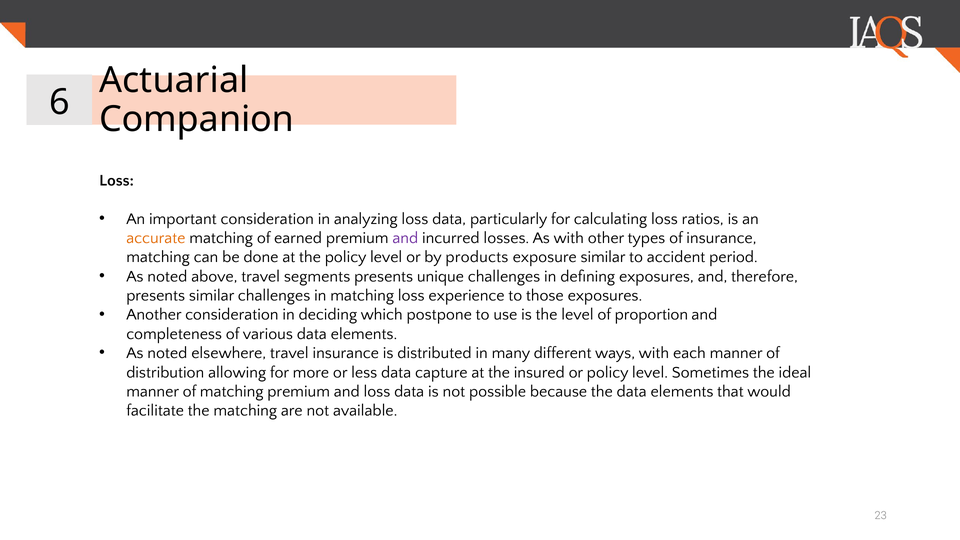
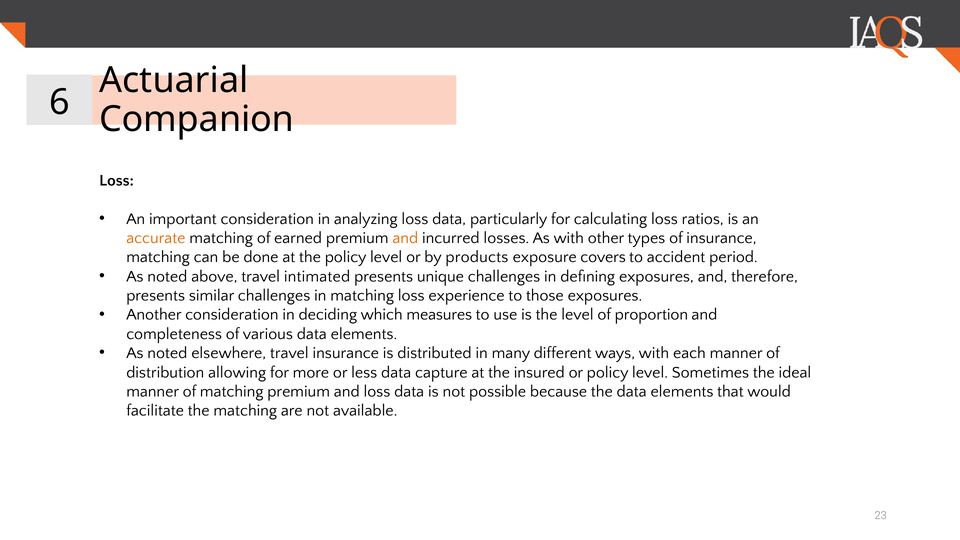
and at (405, 238) colour: purple -> orange
exposure similar: similar -> covers
segments: segments -> intimated
postpone: postpone -> measures
